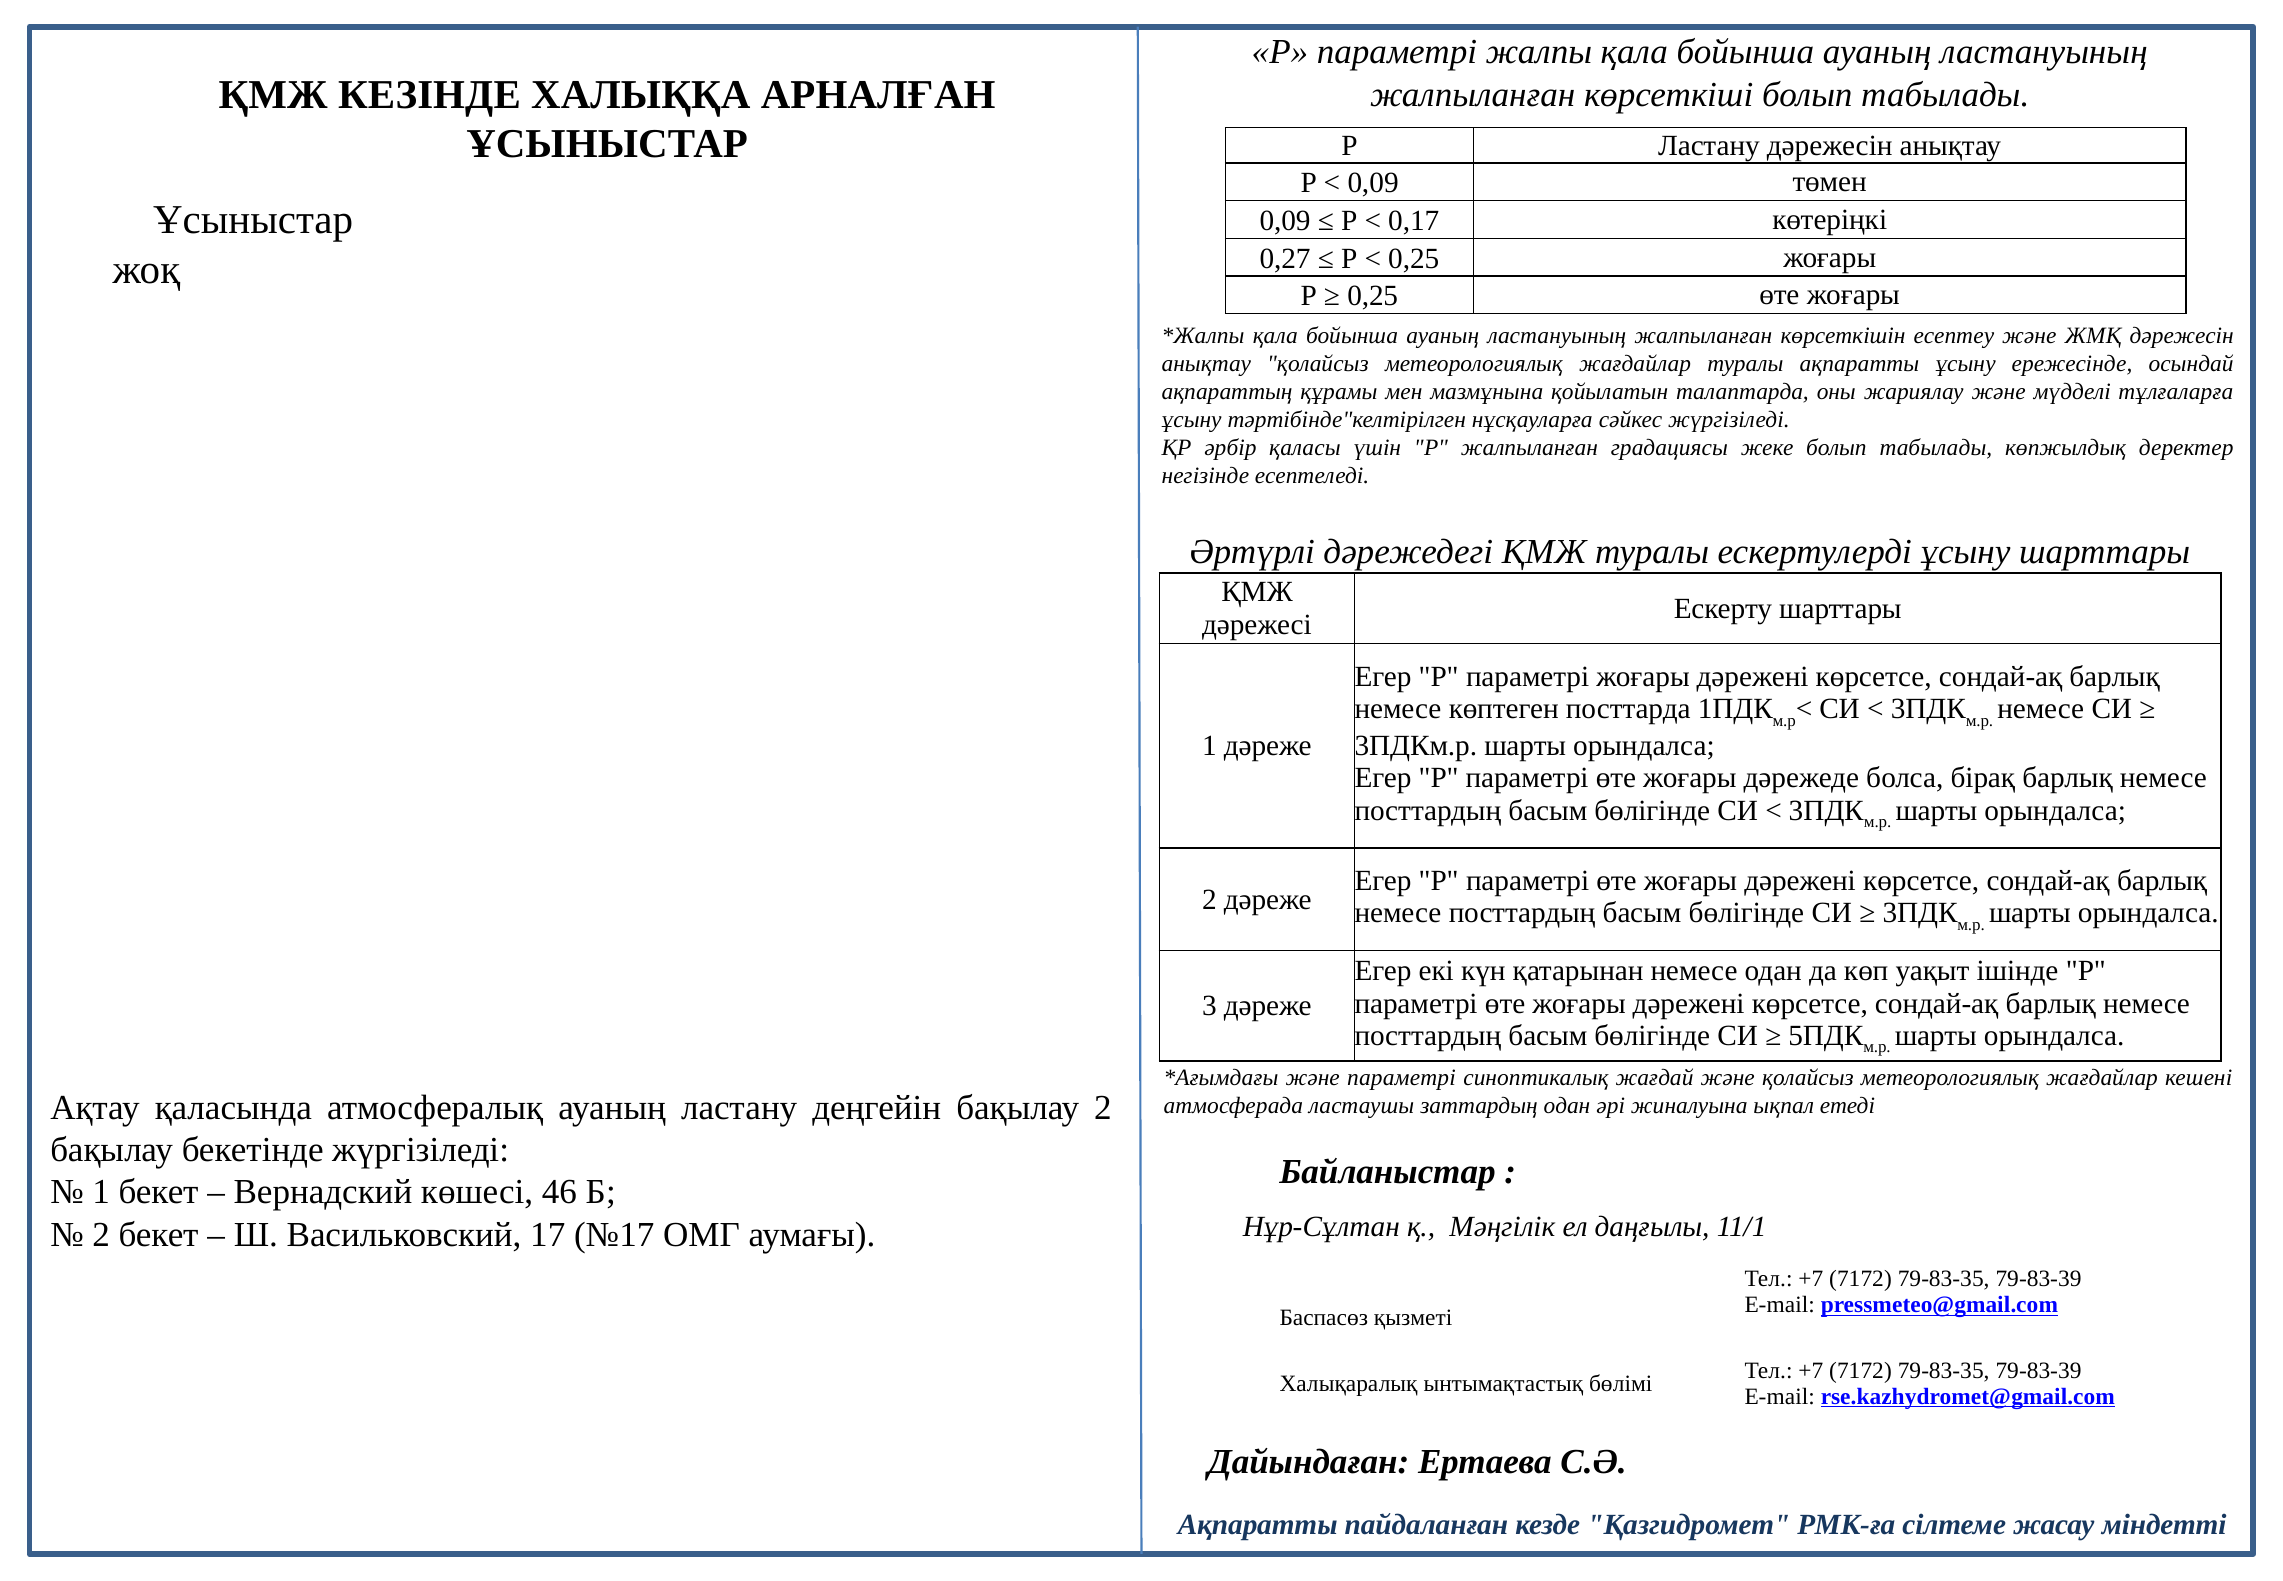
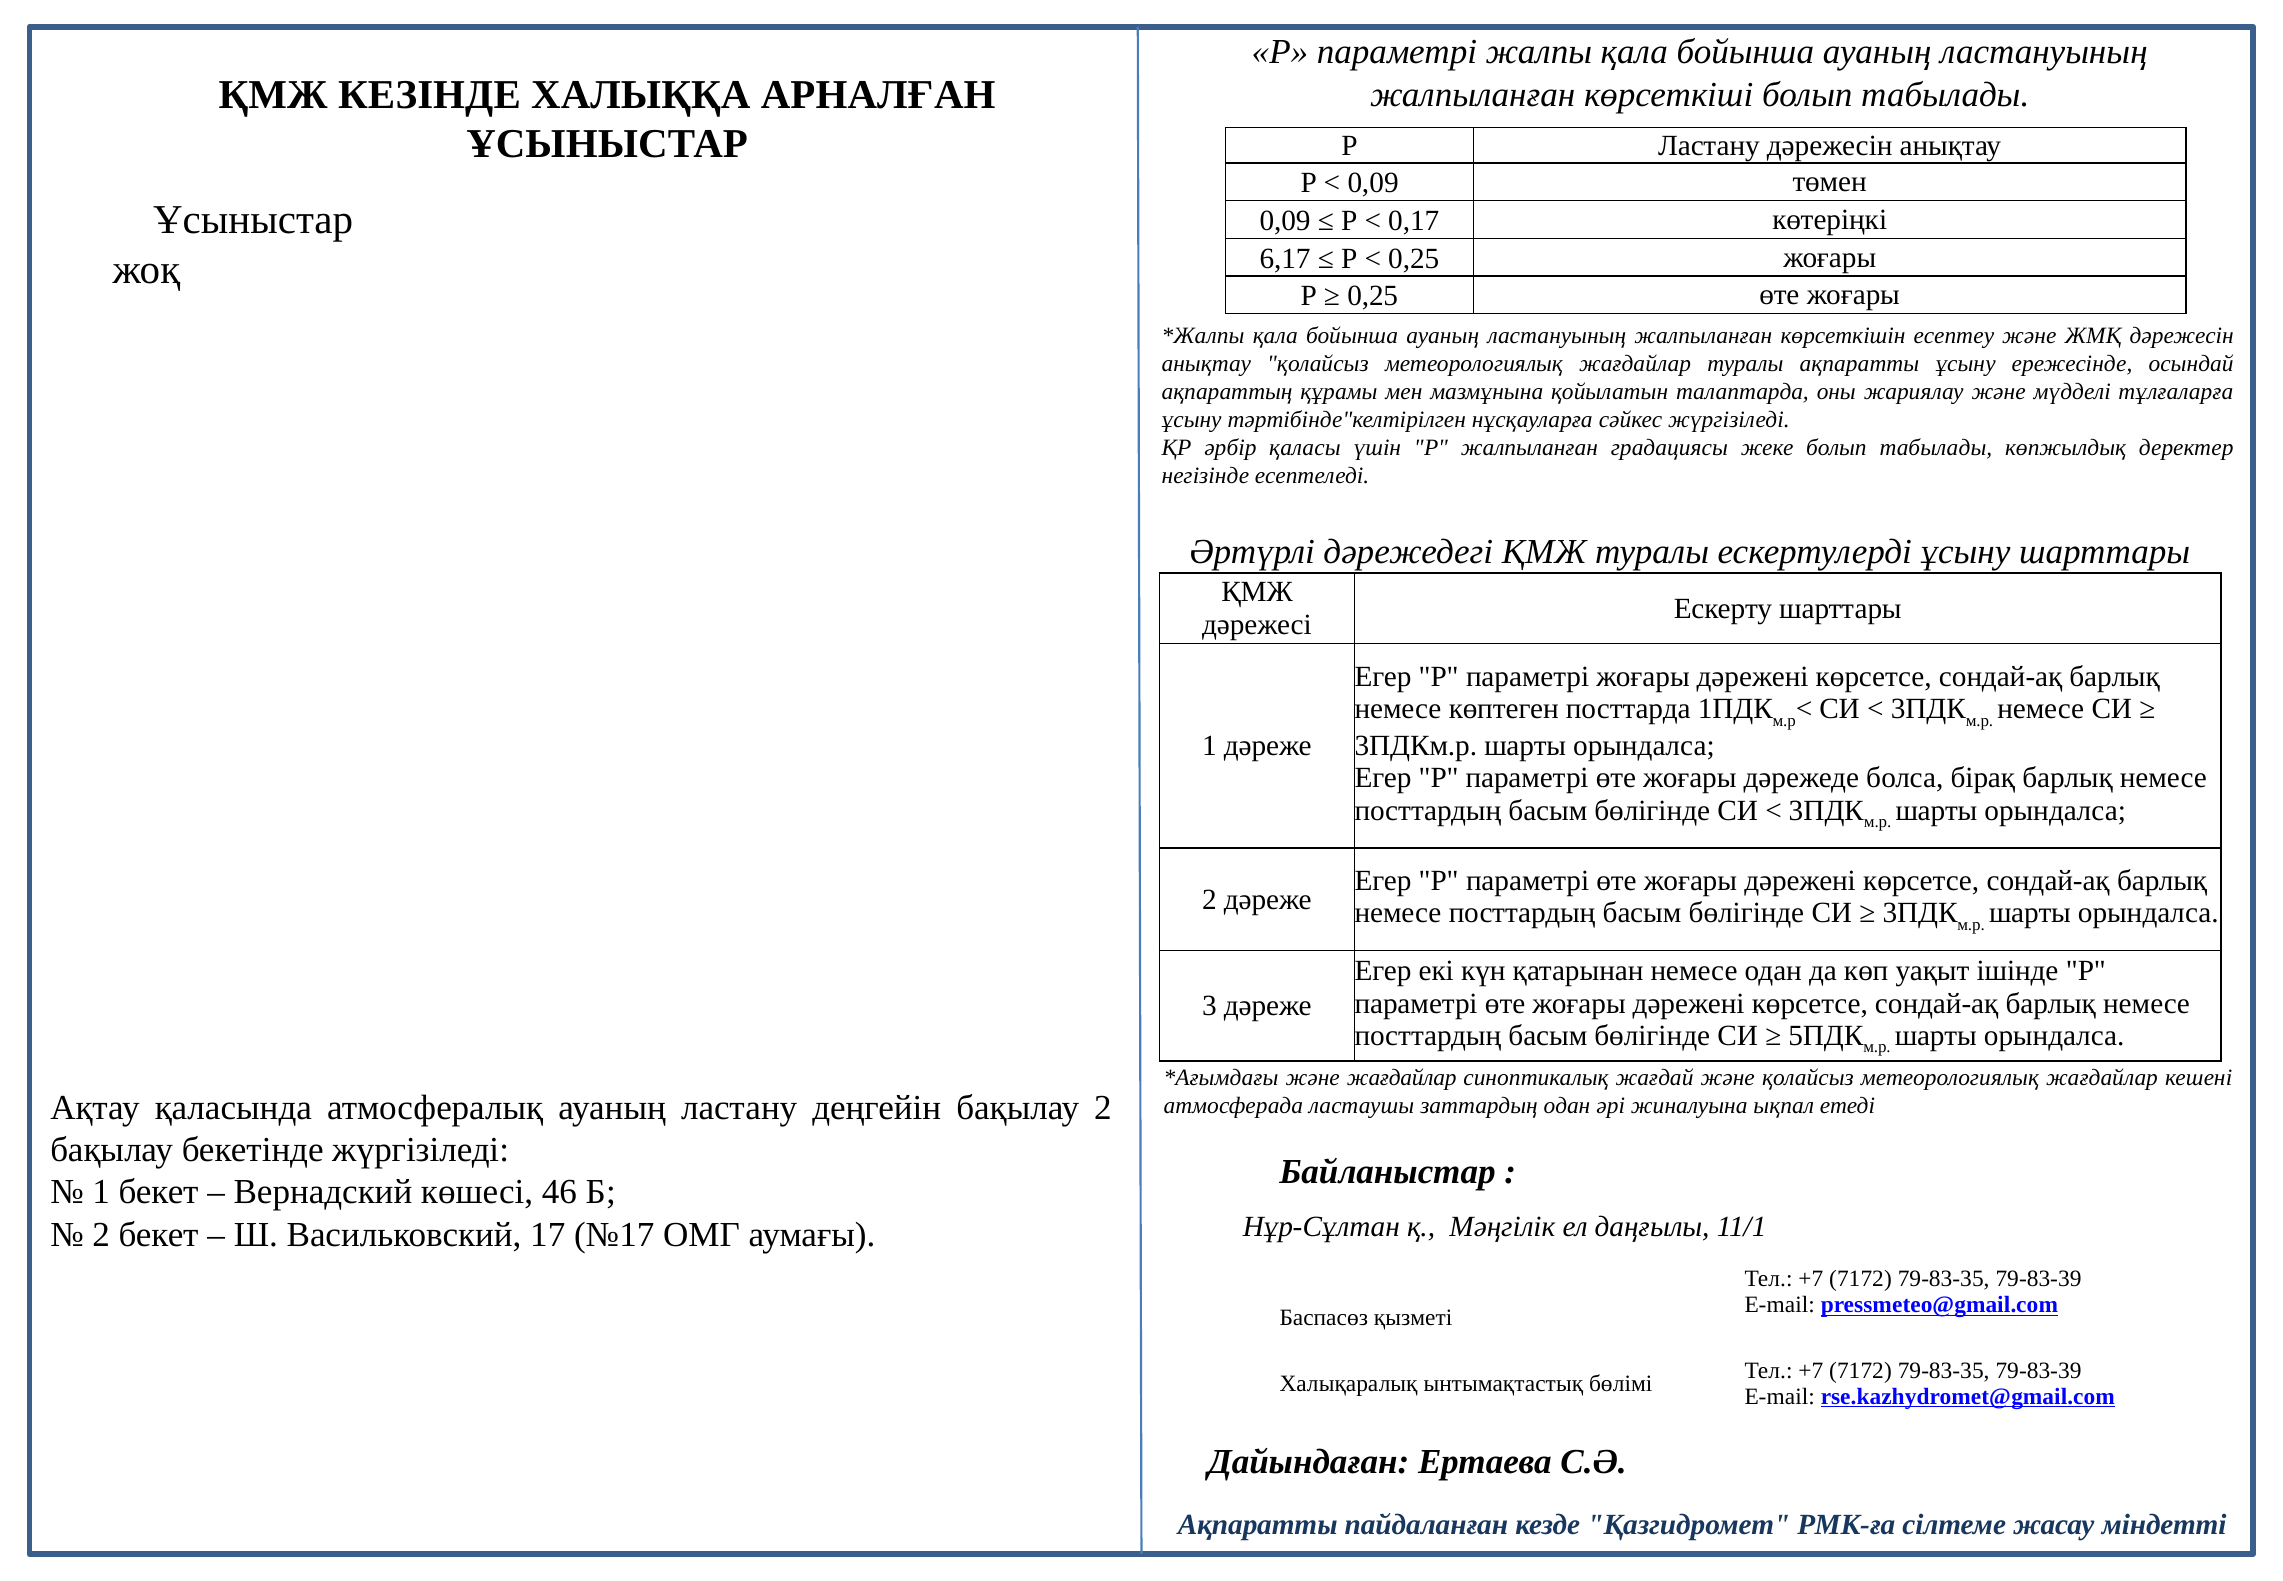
0,27: 0,27 -> 6,17
және параметрі: параметрі -> жағдайлар
